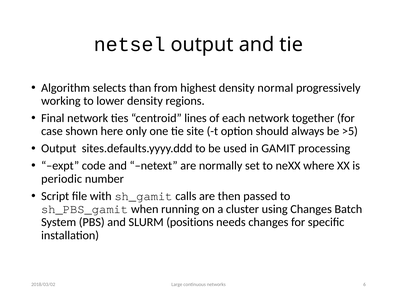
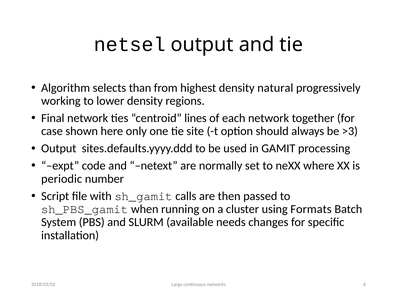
normal: normal -> natural
>5: >5 -> >3
using Changes: Changes -> Formats
positions: positions -> available
